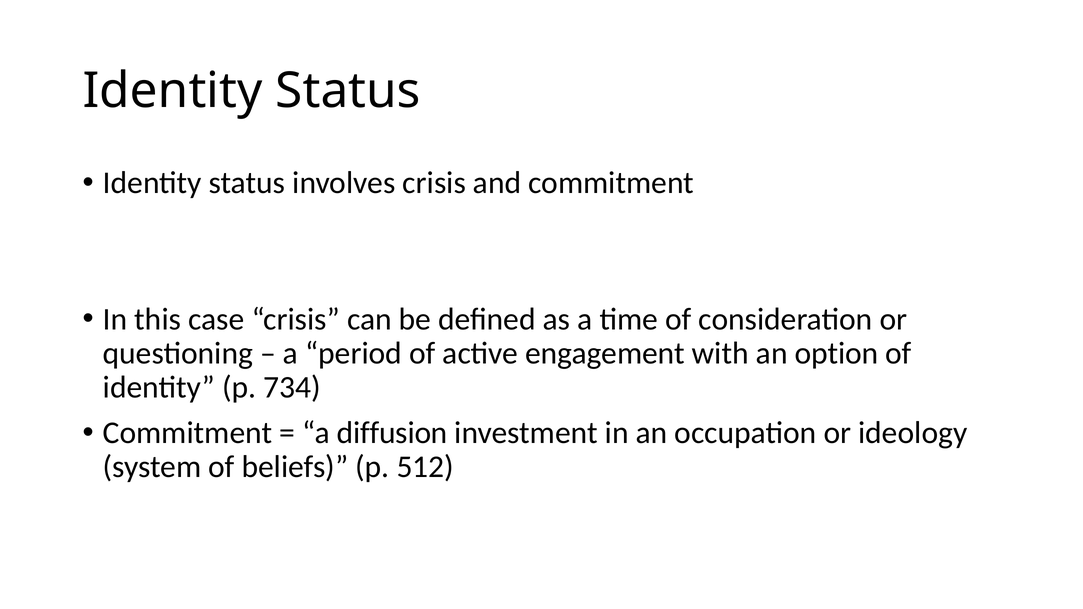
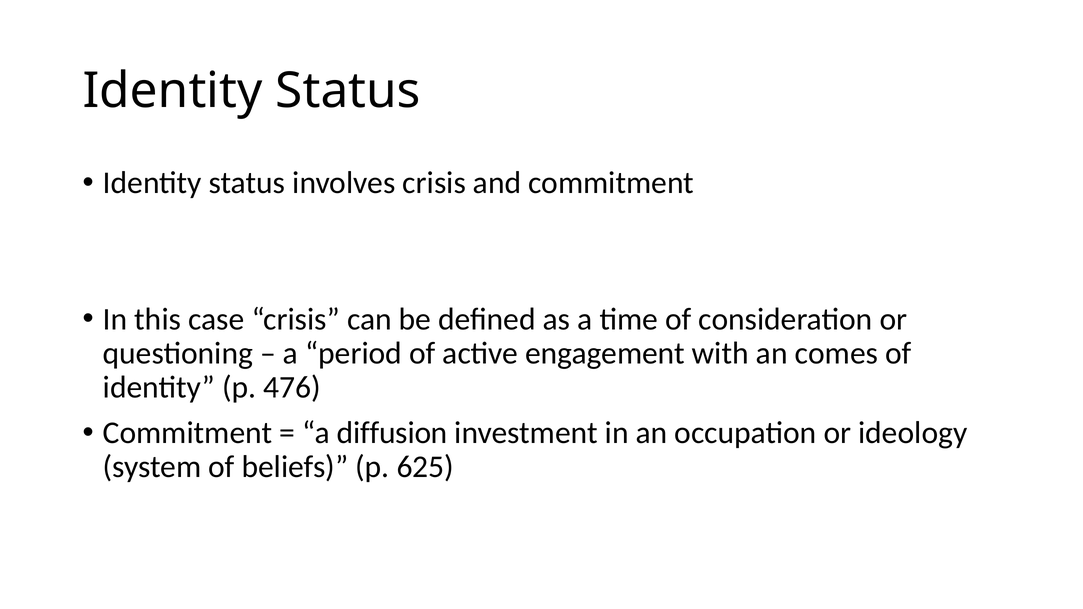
option: option -> comes
734: 734 -> 476
512: 512 -> 625
